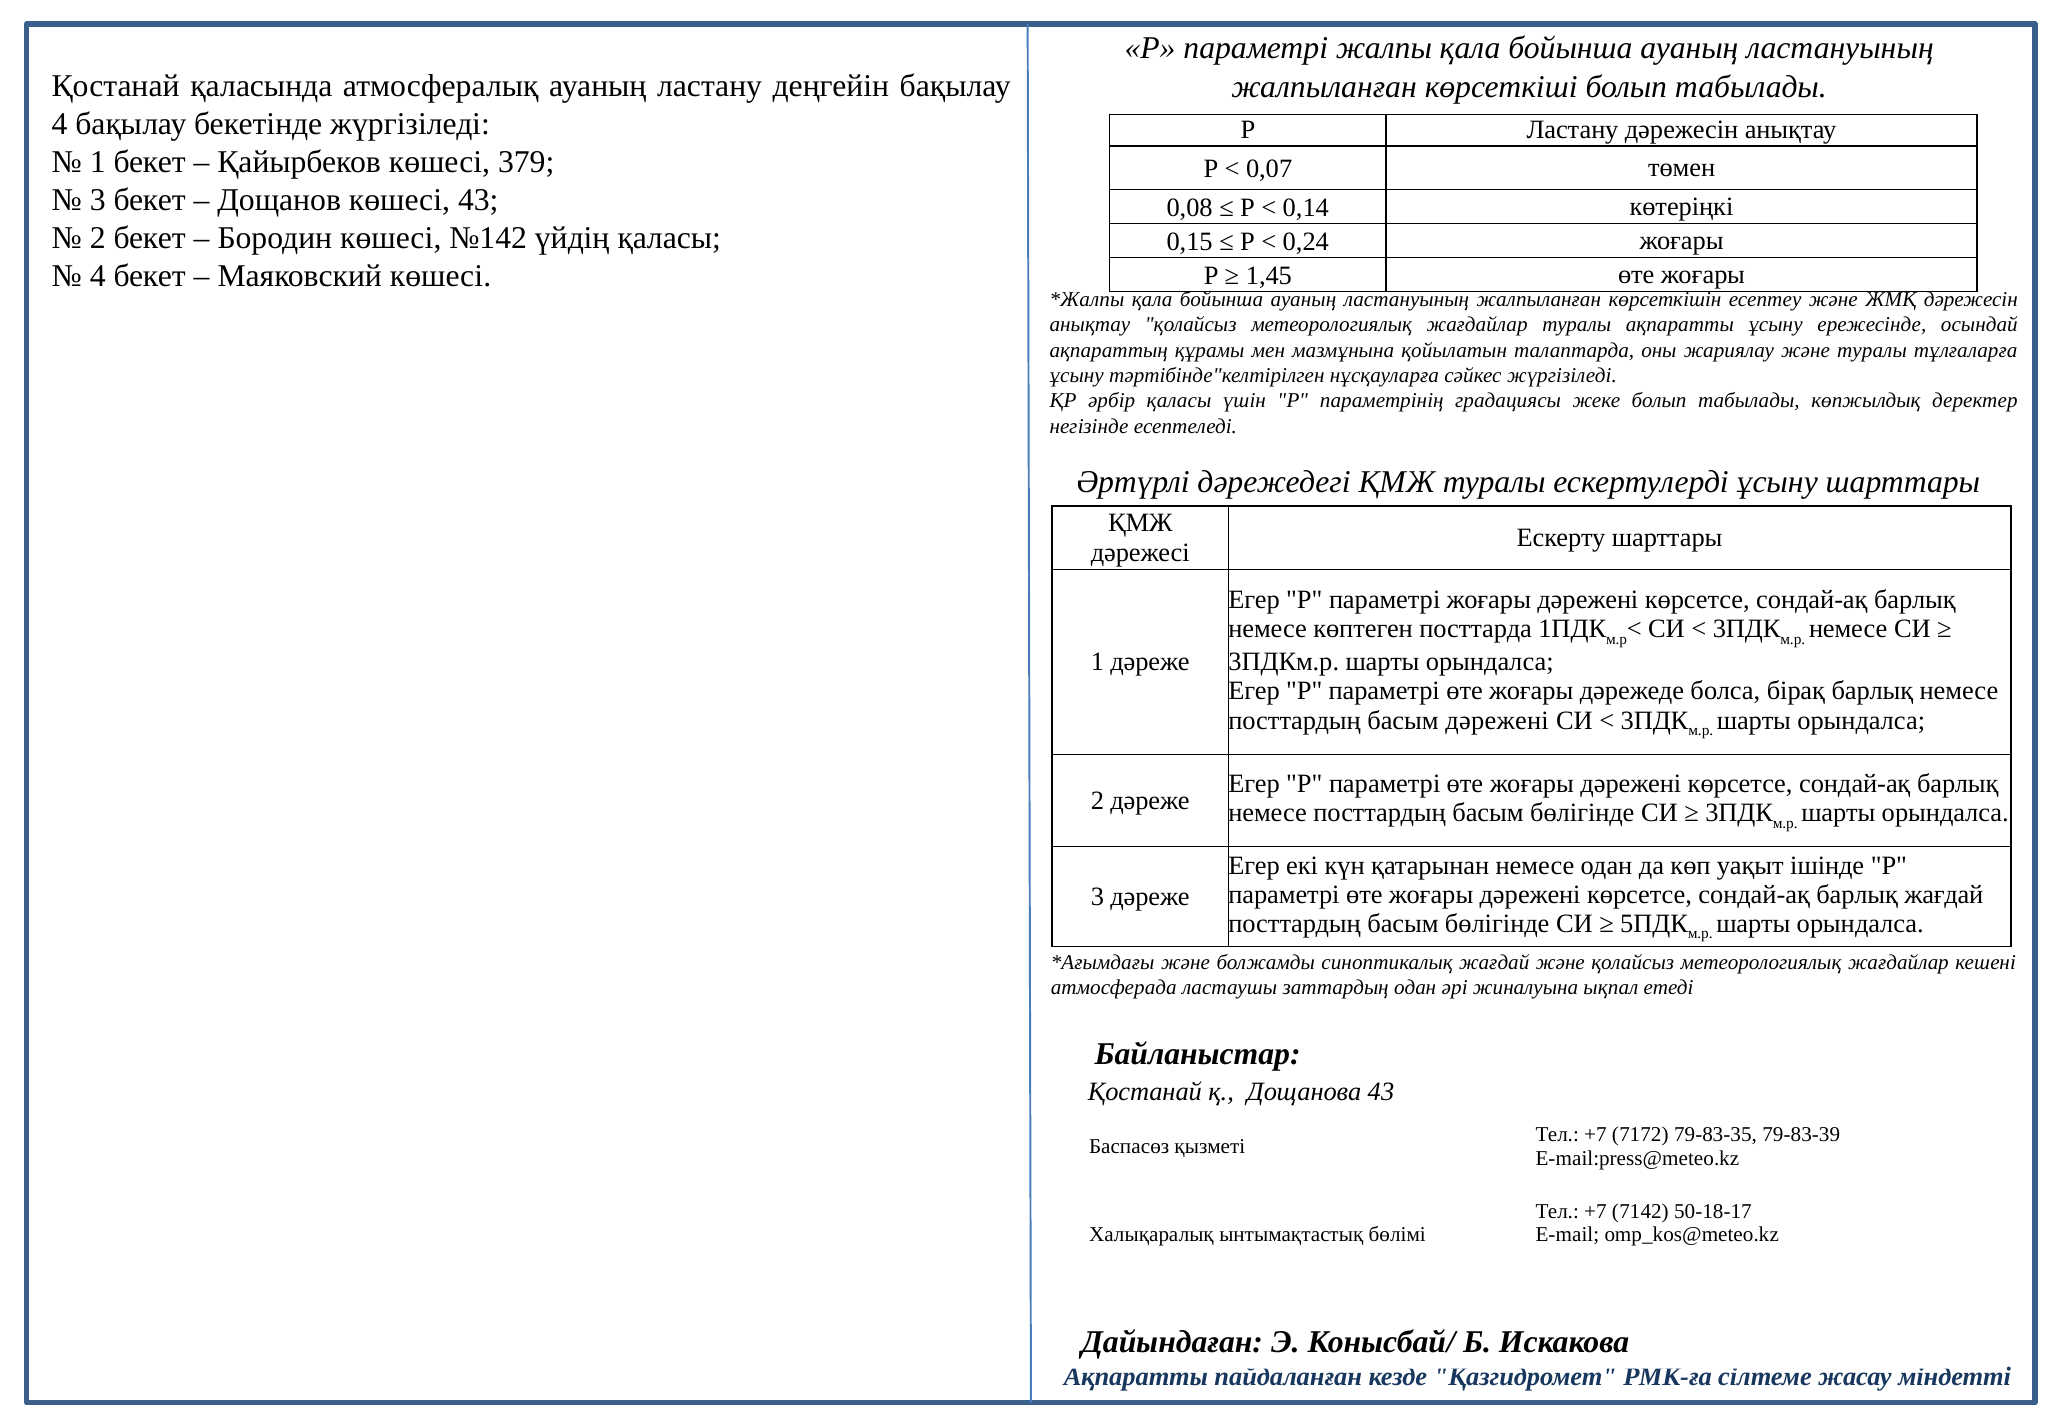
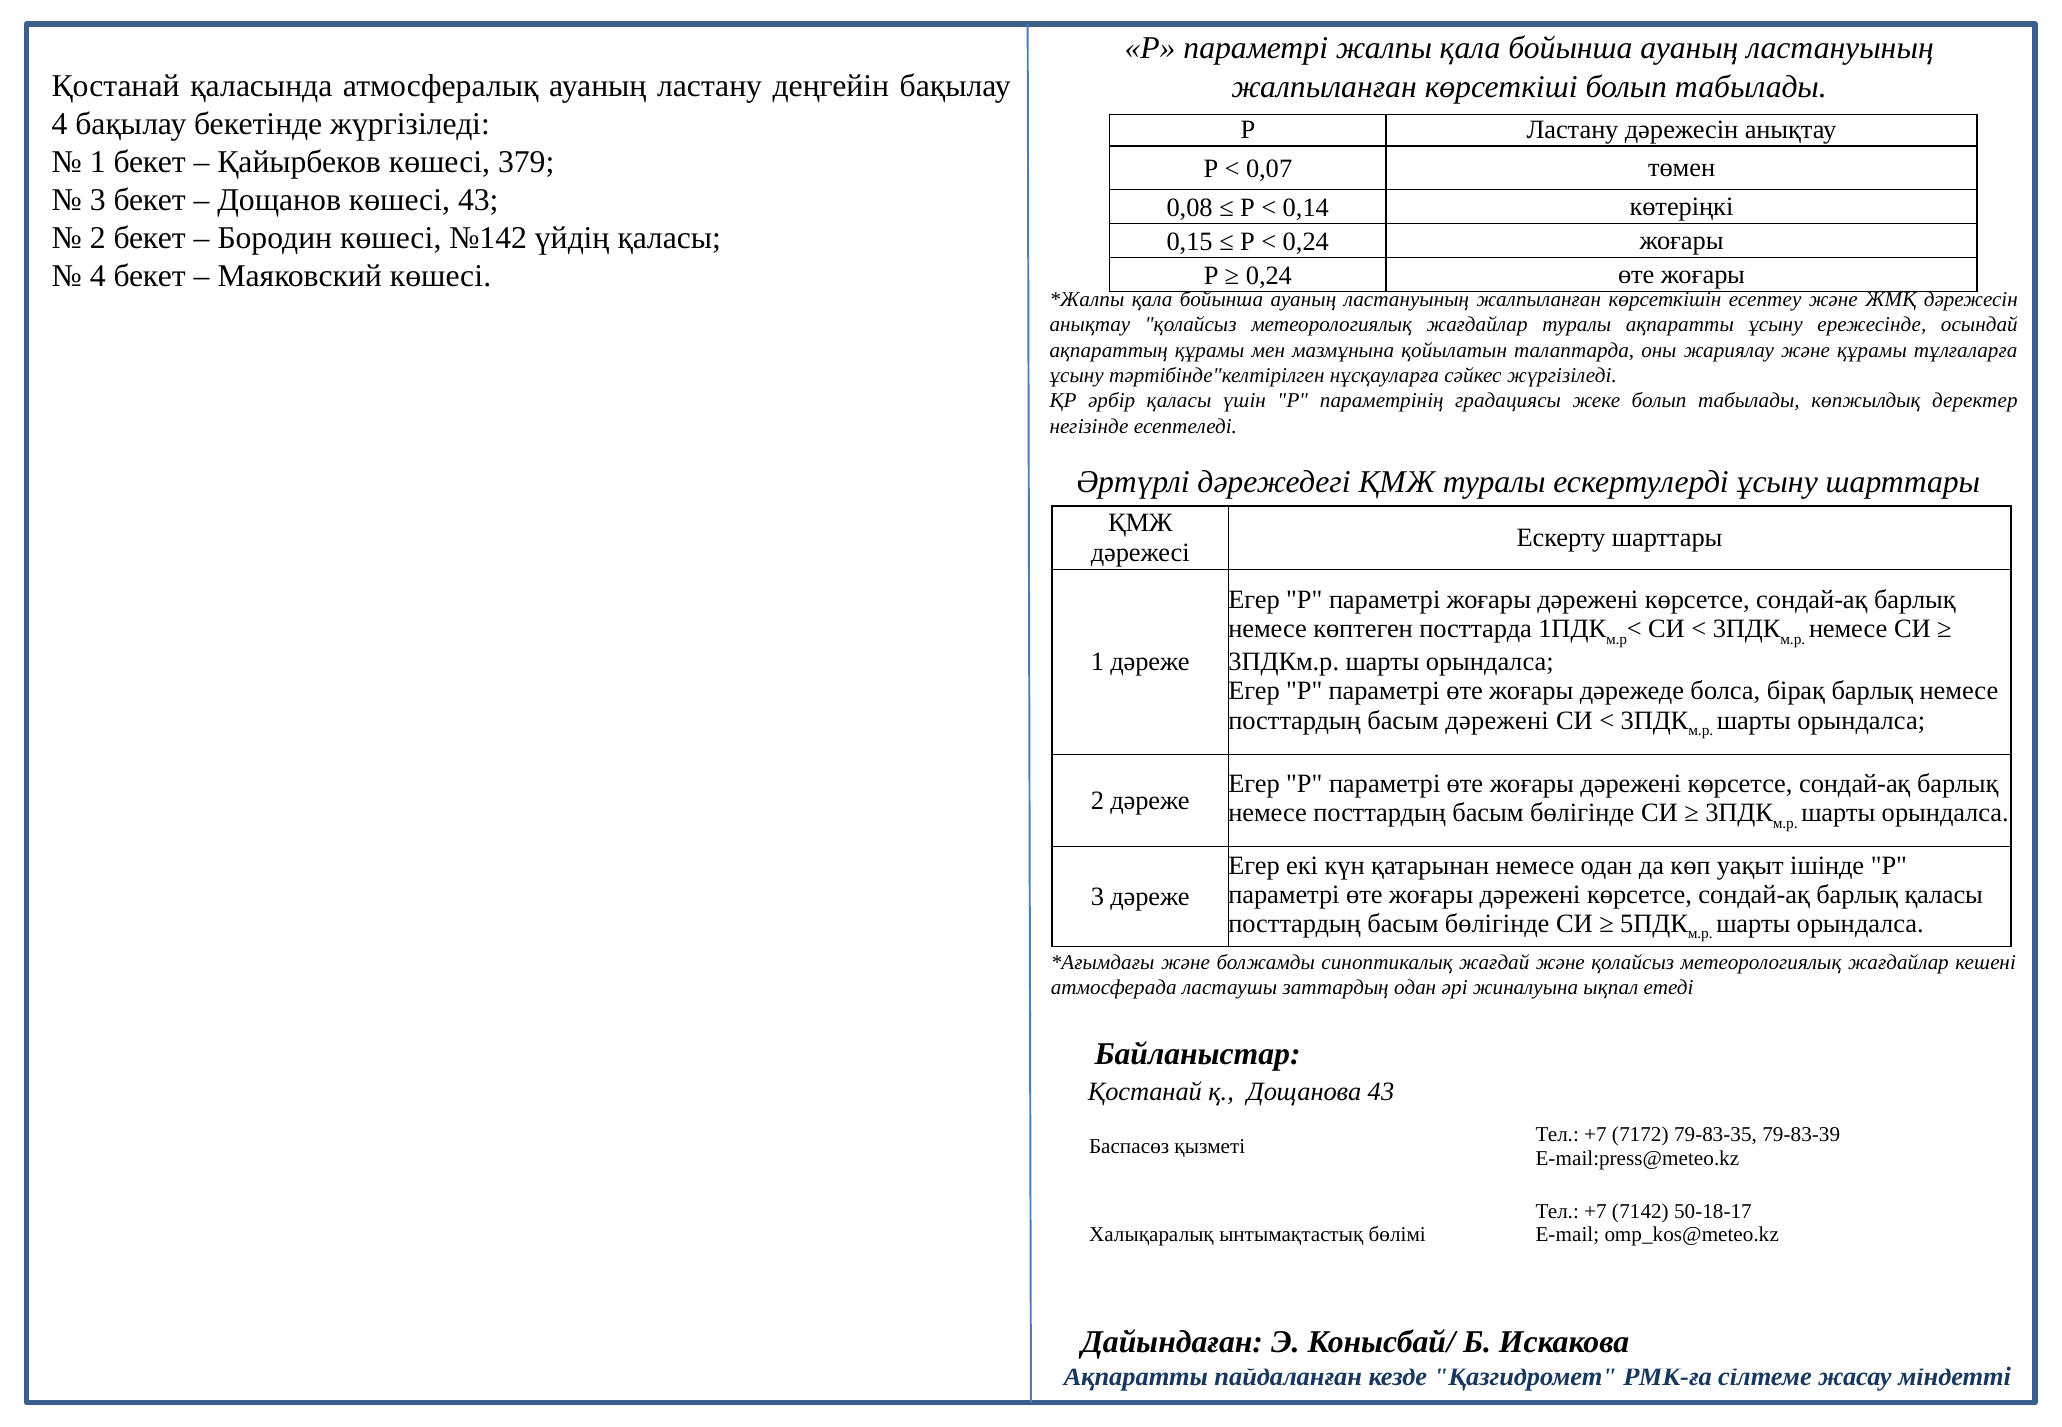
1,45 at (1269, 276): 1,45 -> 0,24
және туралы: туралы -> құрамы
барлық жағдай: жағдай -> қаласы
